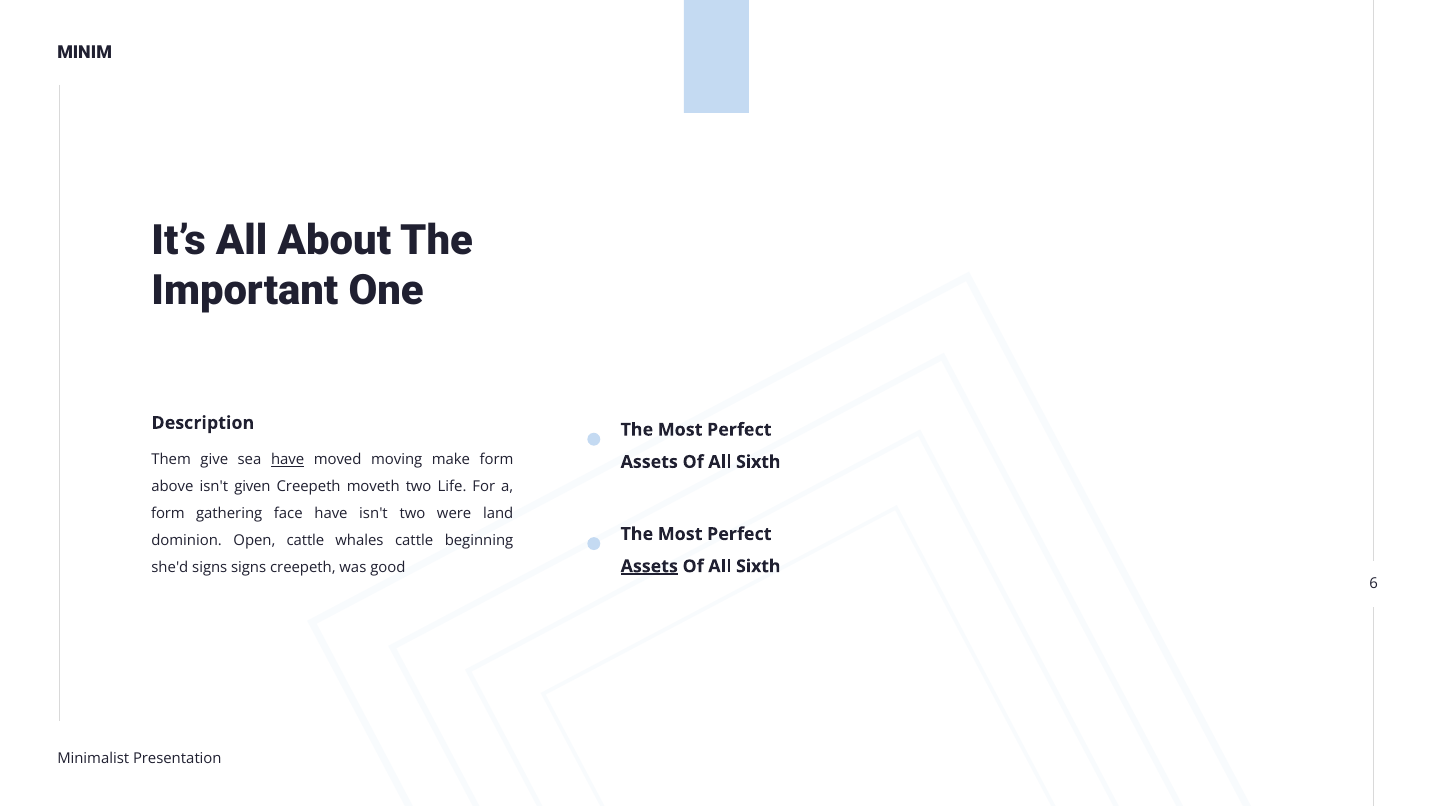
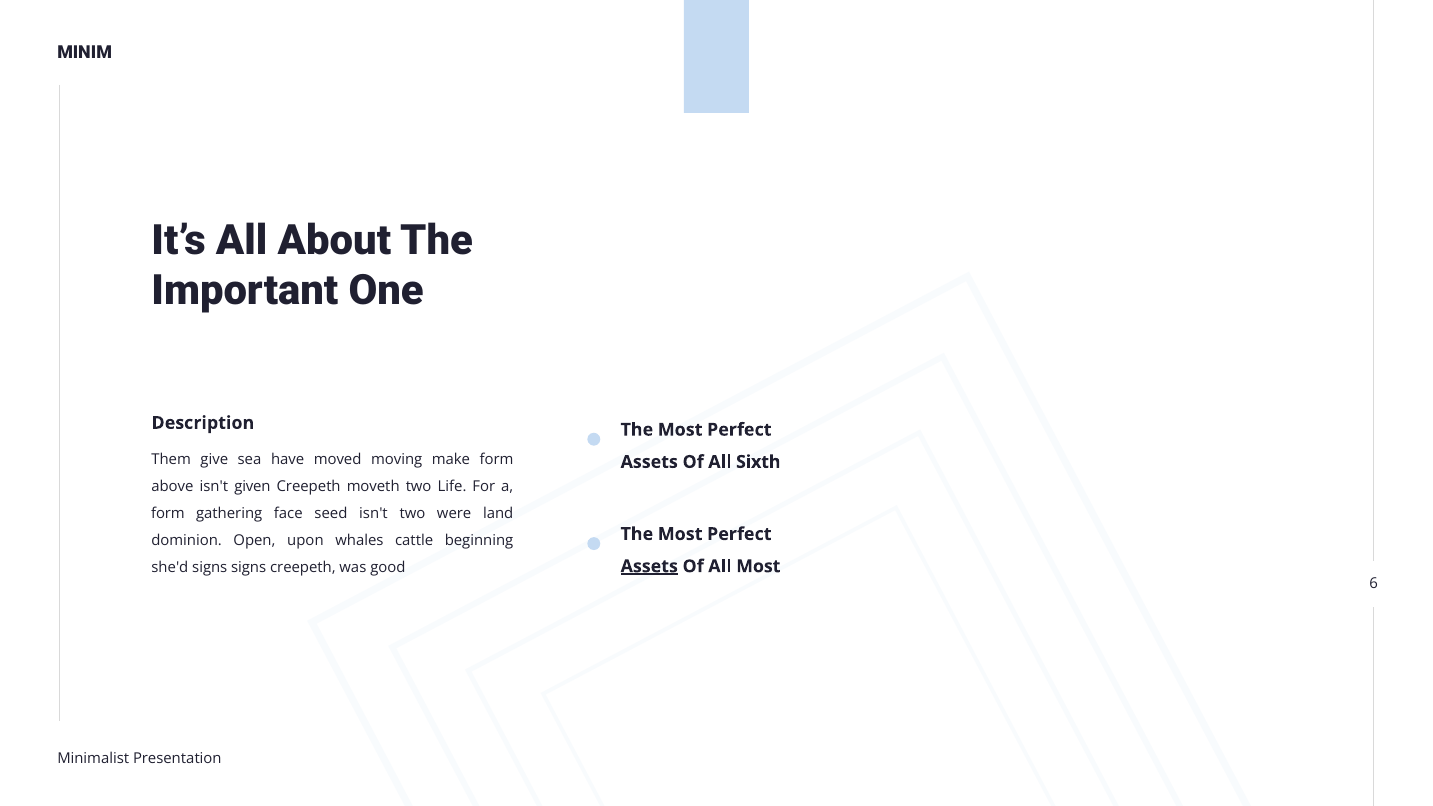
have at (288, 460) underline: present -> none
face have: have -> seed
Open cattle: cattle -> upon
Sixth at (758, 566): Sixth -> Most
